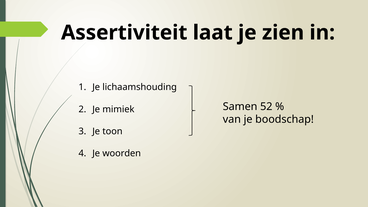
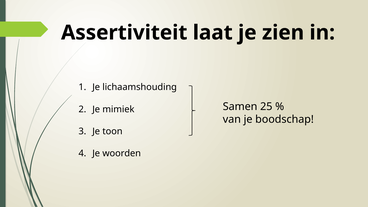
52: 52 -> 25
